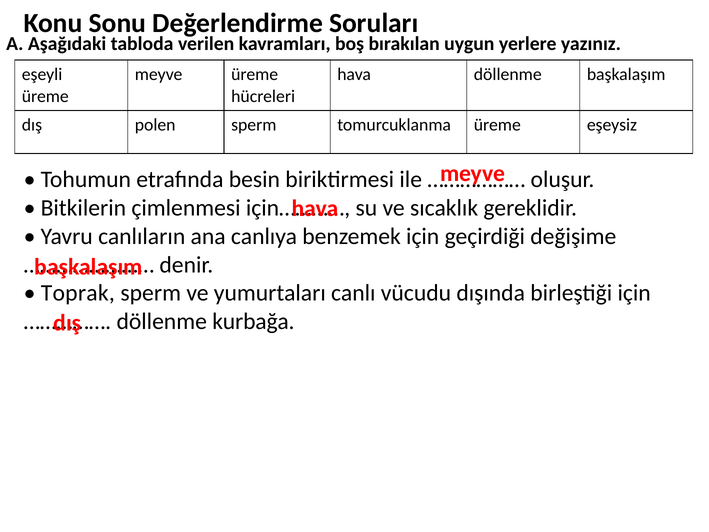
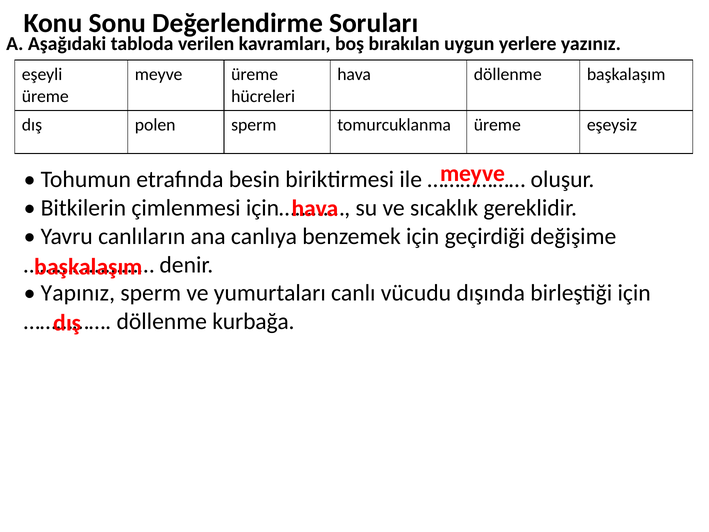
Toprak: Toprak -> Yapınız
